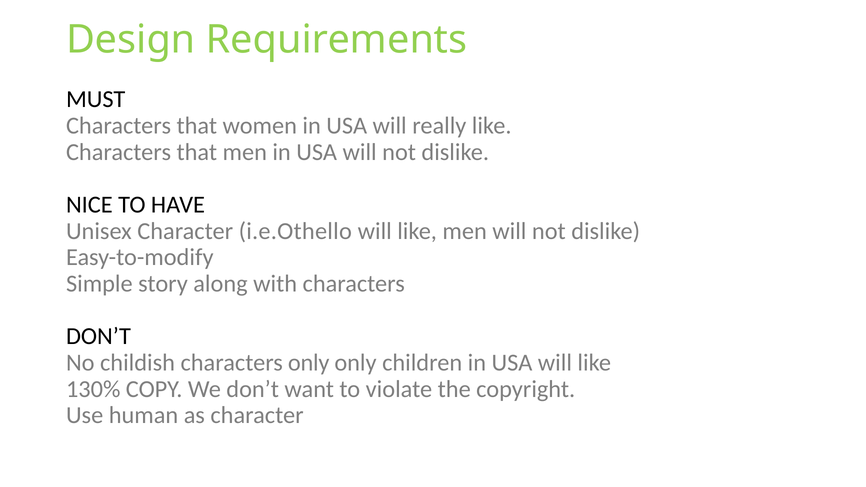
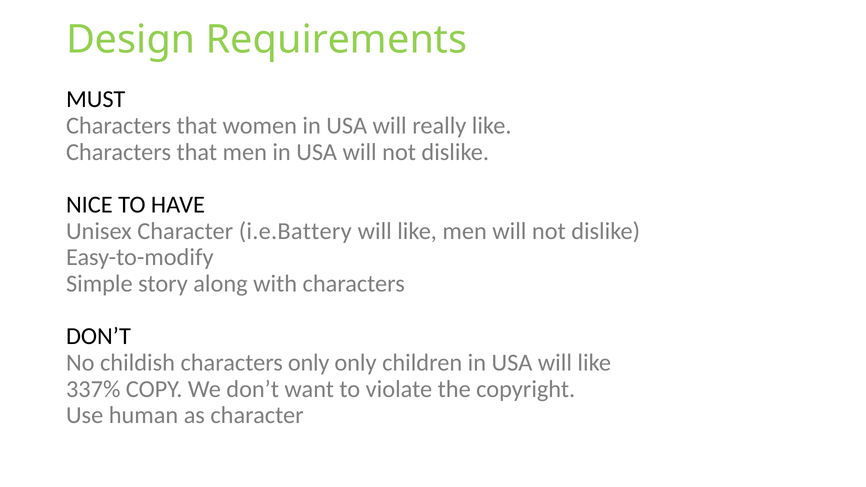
i.e.Othello: i.e.Othello -> i.e.Battery
130%: 130% -> 337%
